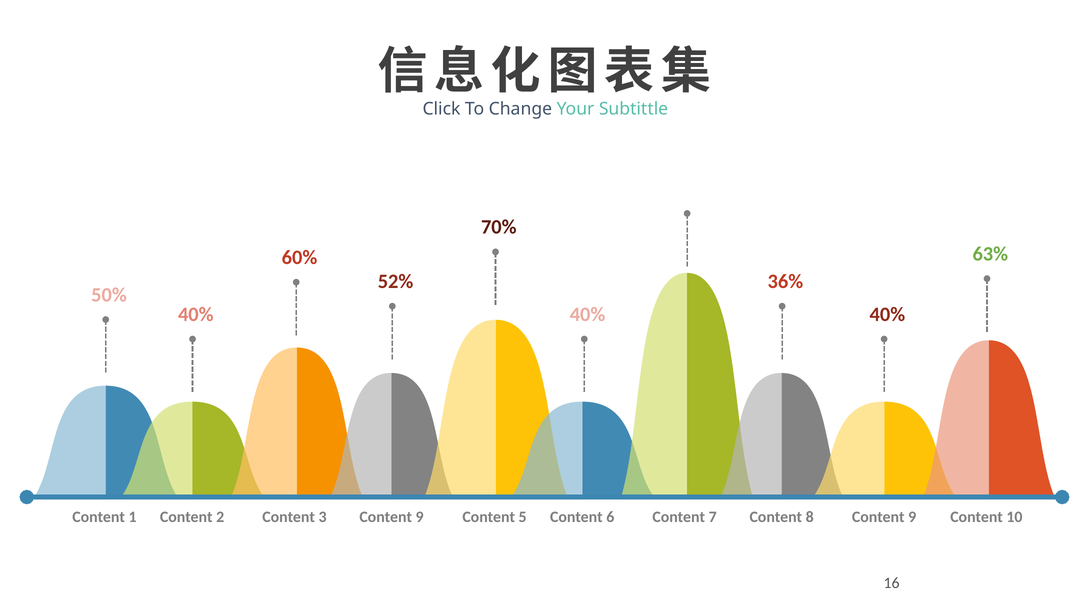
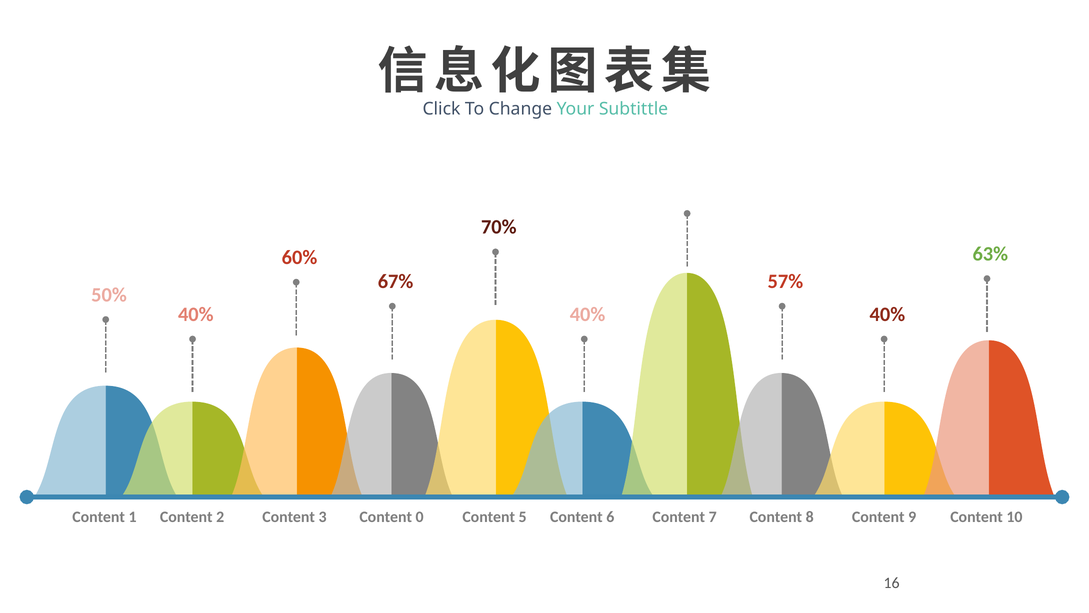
52%: 52% -> 67%
36%: 36% -> 57%
3 Content 9: 9 -> 0
